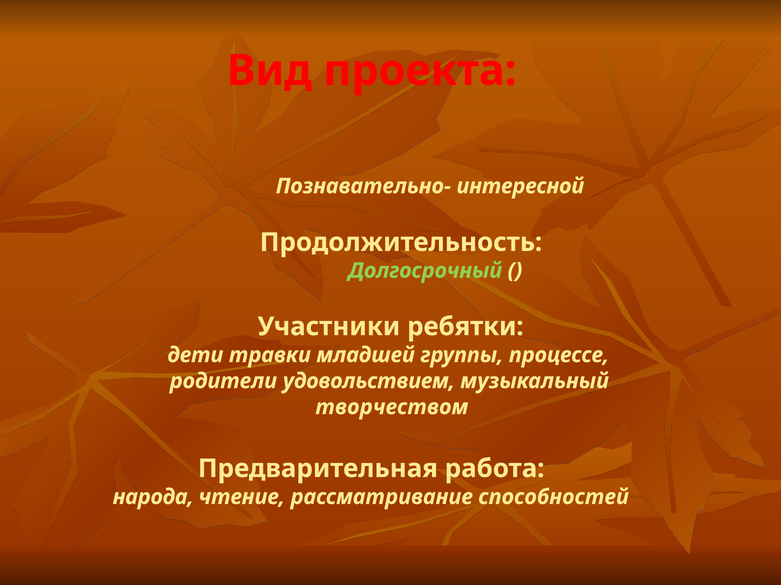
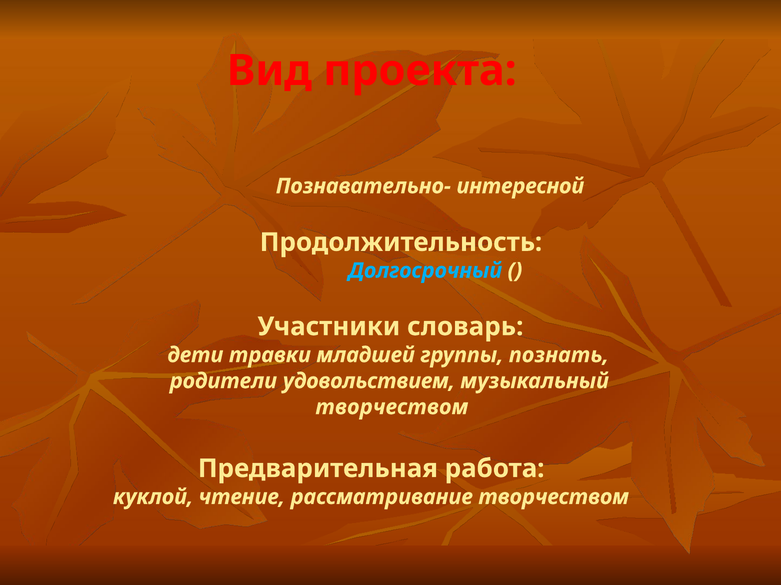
Долгосрочный colour: light green -> light blue
ребятки: ребятки -> словарь
процессе: процессе -> познать
народа: народа -> куклой
рассматривание способностей: способностей -> творчеством
